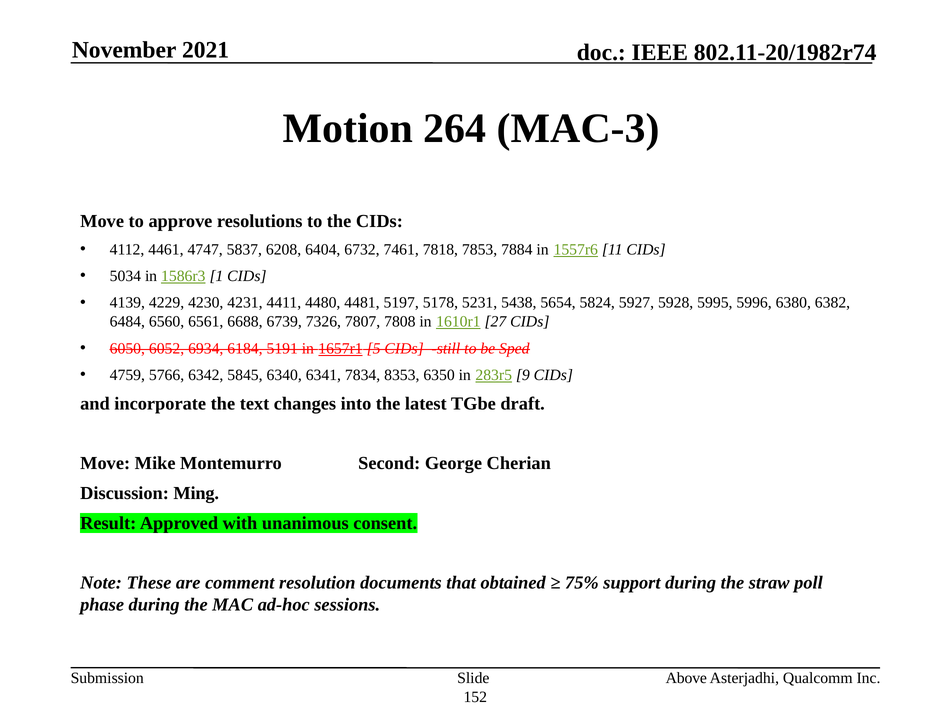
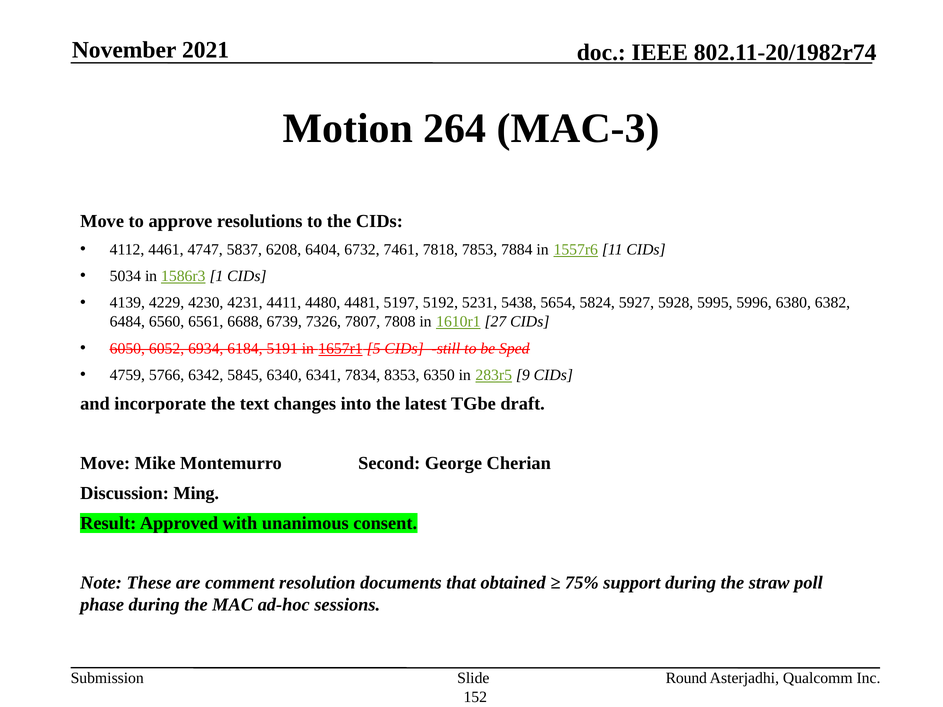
5178: 5178 -> 5192
Above: Above -> Round
